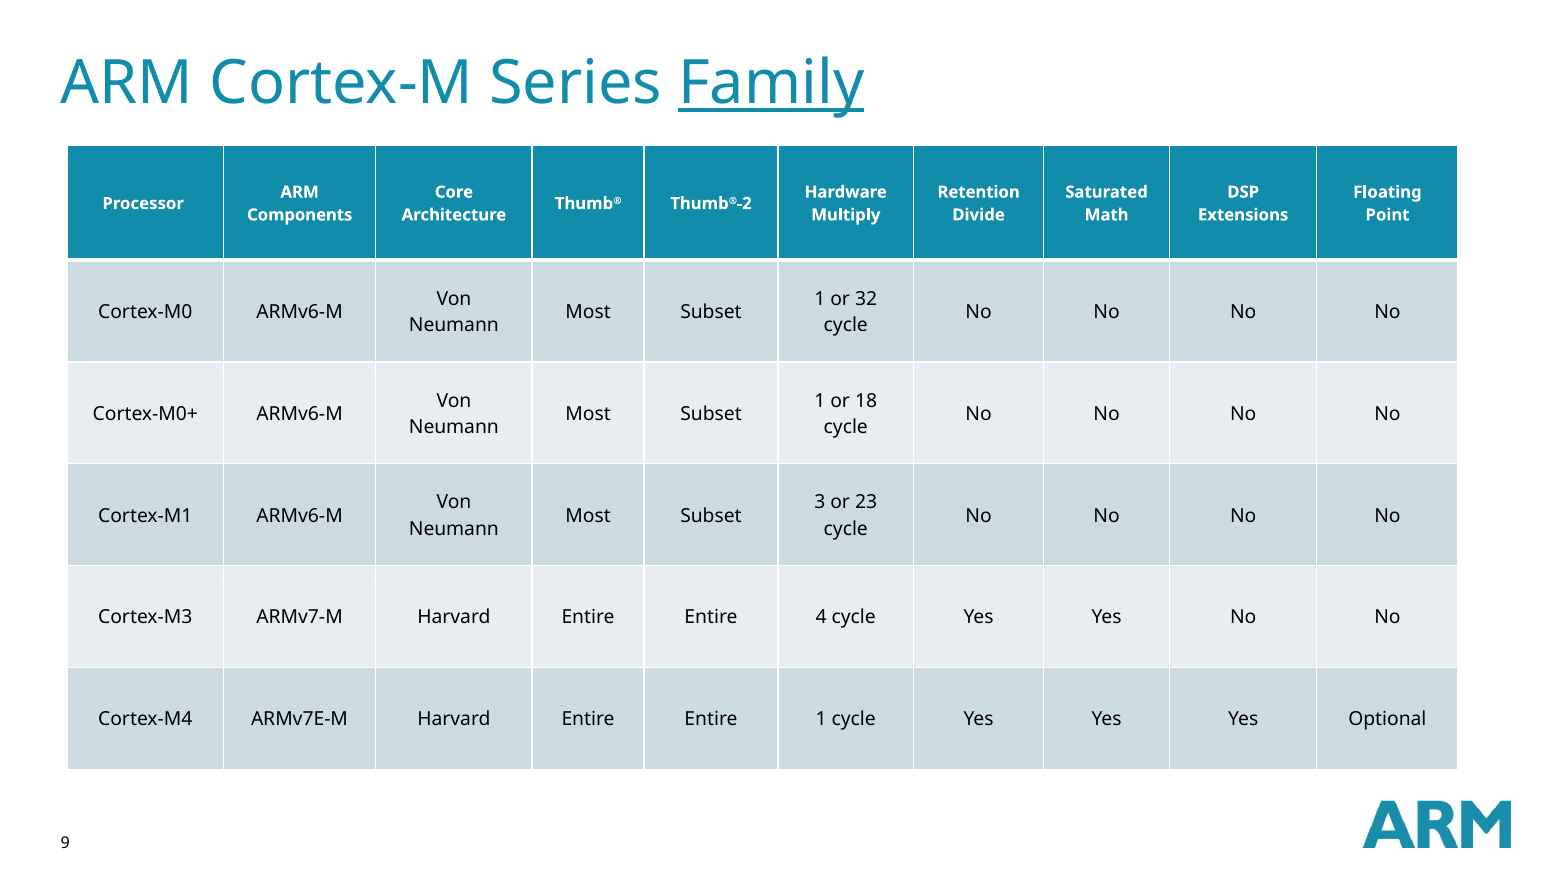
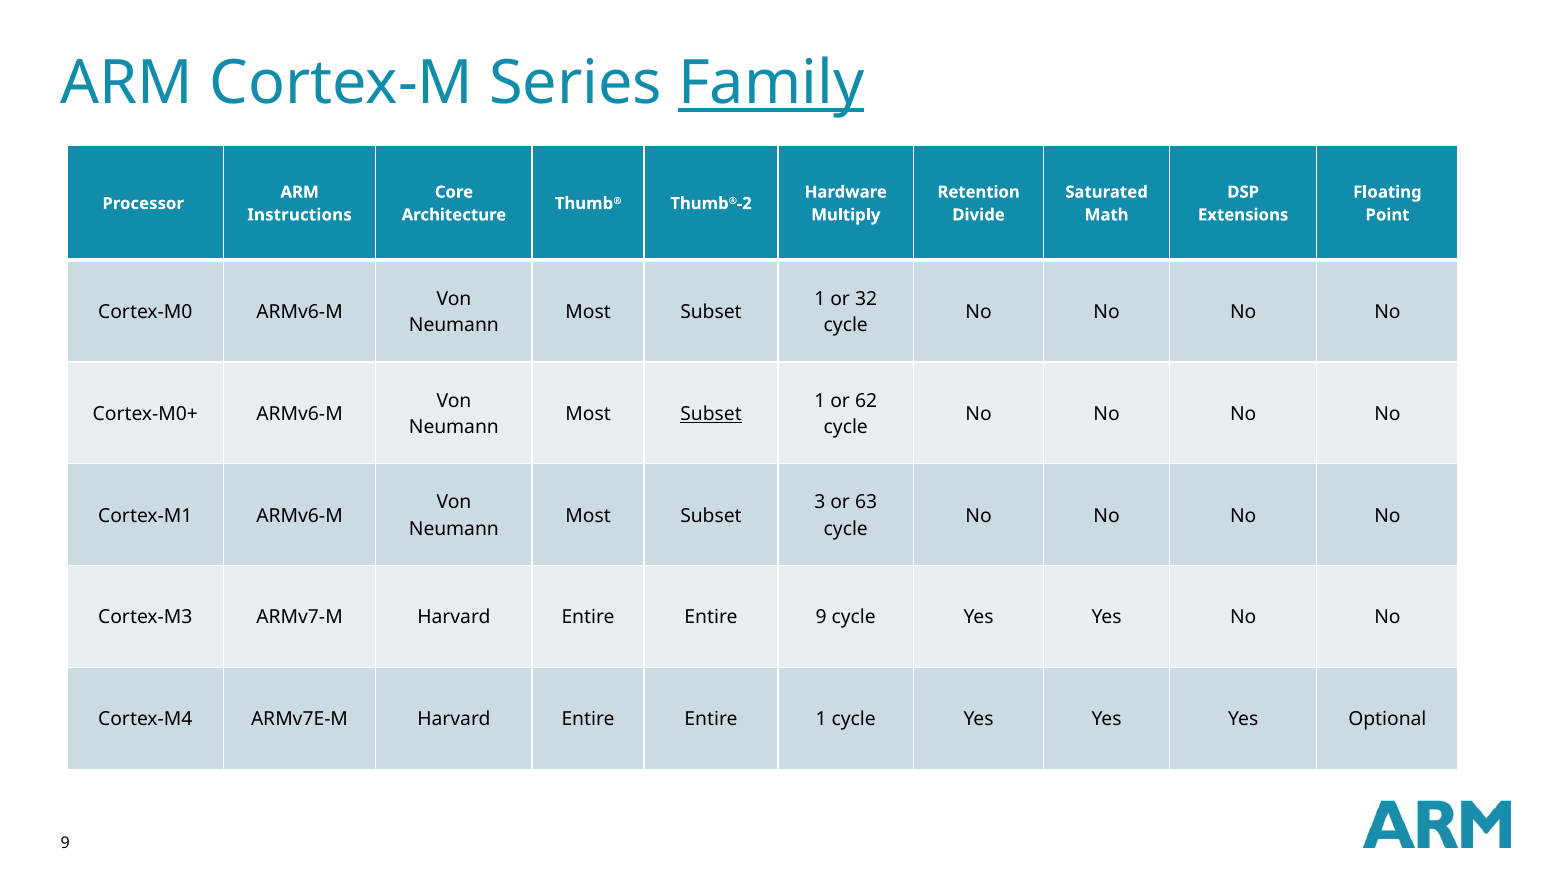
Components: Components -> Instructions
18: 18 -> 62
Subset at (711, 414) underline: none -> present
23: 23 -> 63
Entire 4: 4 -> 9
